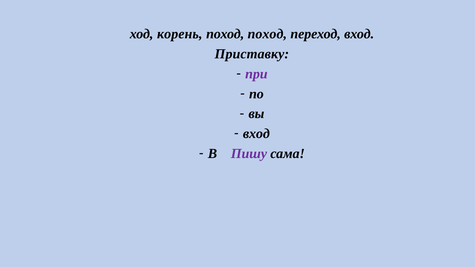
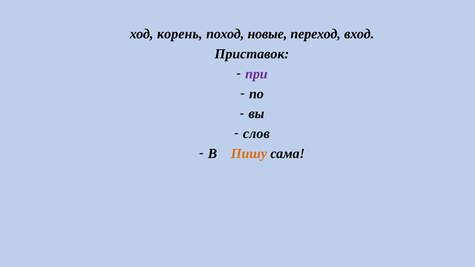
поход поход: поход -> новые
Приставку: Приставку -> Приставок
вход at (256, 134): вход -> слов
Пишу colour: purple -> orange
